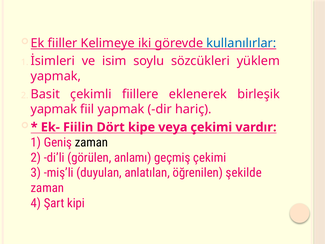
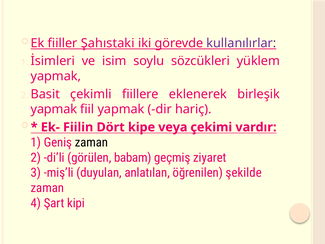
Kelimeye: Kelimeye -> Şahıstaki
kullanılırlar colour: blue -> purple
anlamı: anlamı -> babam
geçmiş çekimi: çekimi -> ziyaret
